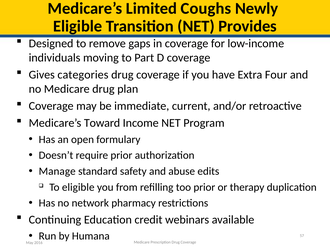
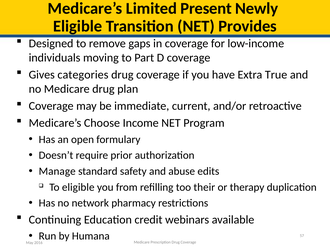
Coughs: Coughs -> Present
Four: Four -> True
Toward: Toward -> Choose
too prior: prior -> their
